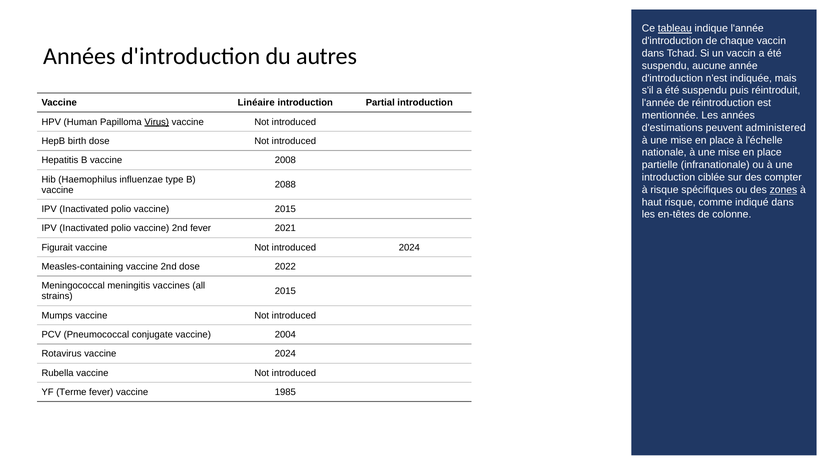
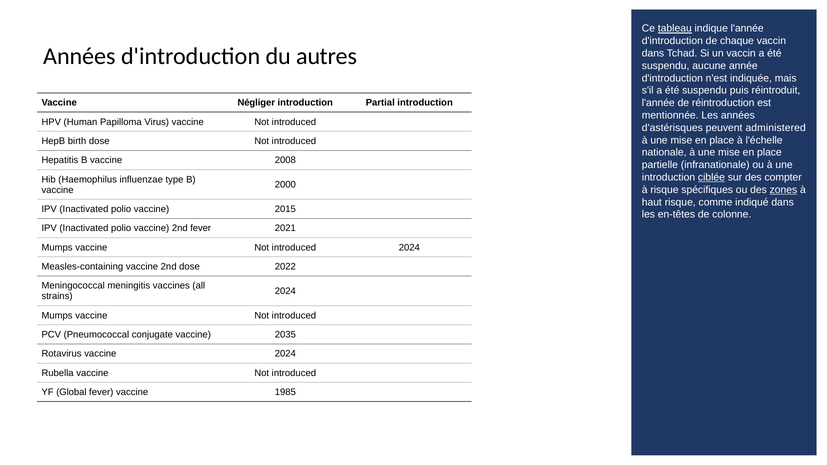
Linéaire: Linéaire -> Négliger
Virus underline: present -> none
d'estimations: d'estimations -> d'astérisques
ciblée underline: none -> present
2088: 2088 -> 2000
Figurait at (57, 248): Figurait -> Mumps
2015 at (285, 291): 2015 -> 2024
2004: 2004 -> 2035
Terme: Terme -> Global
